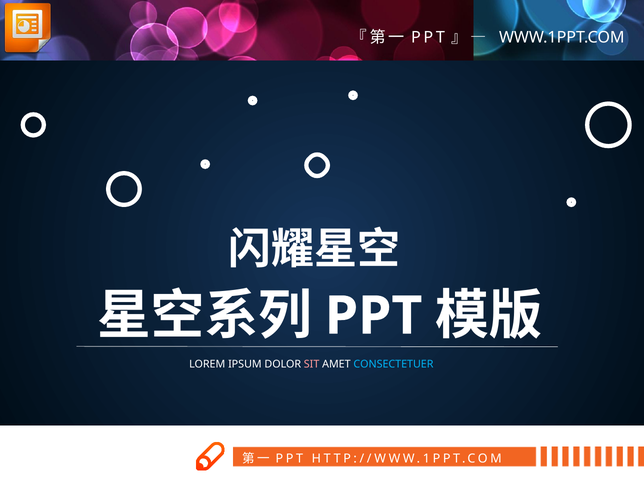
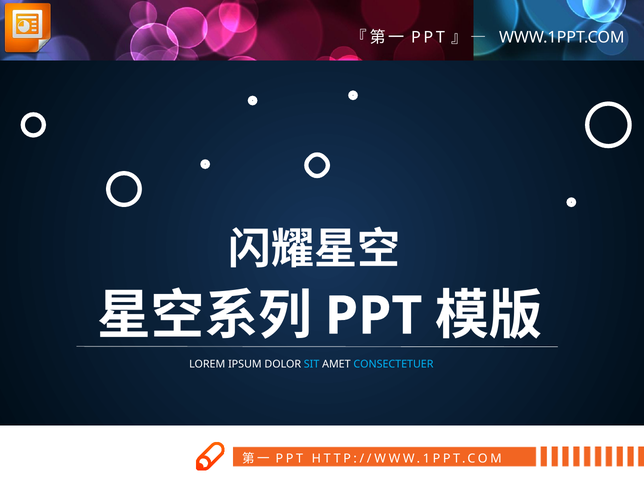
SIT colour: pink -> light blue
